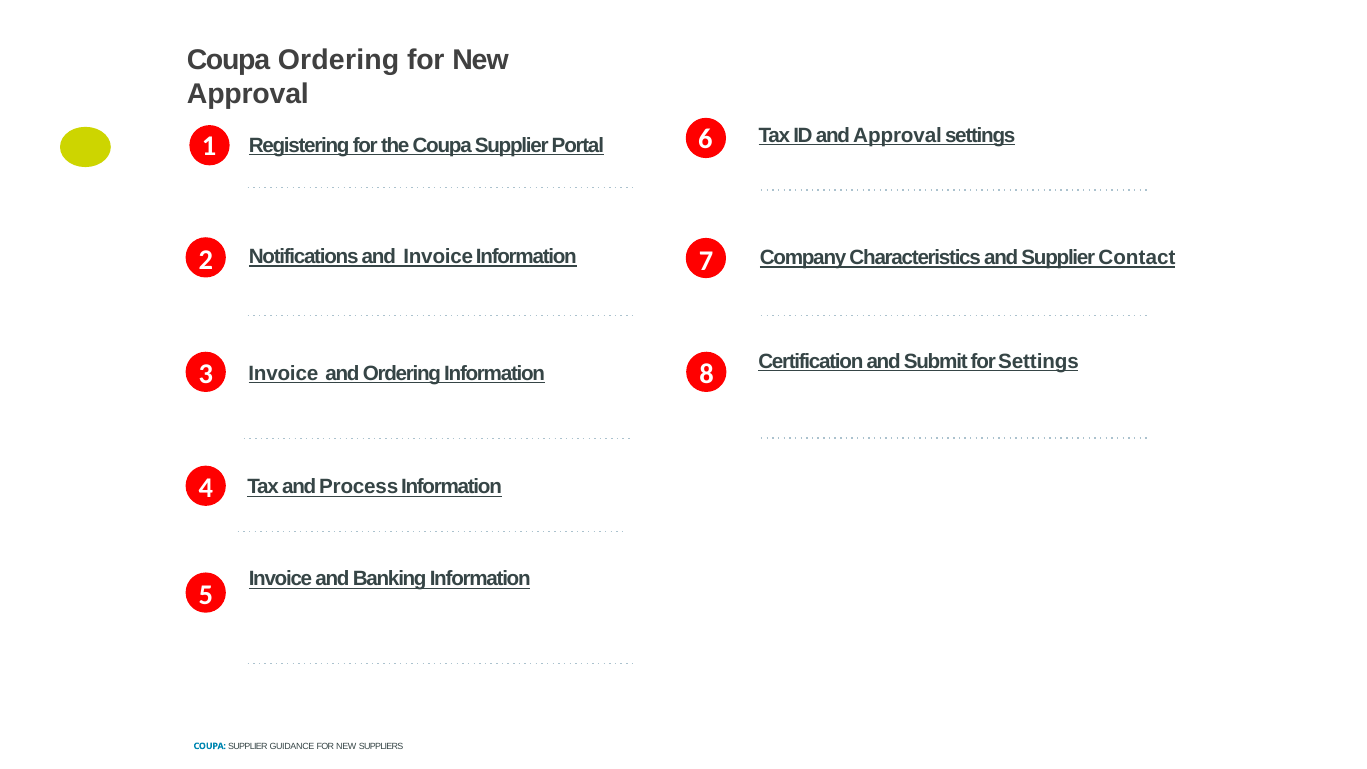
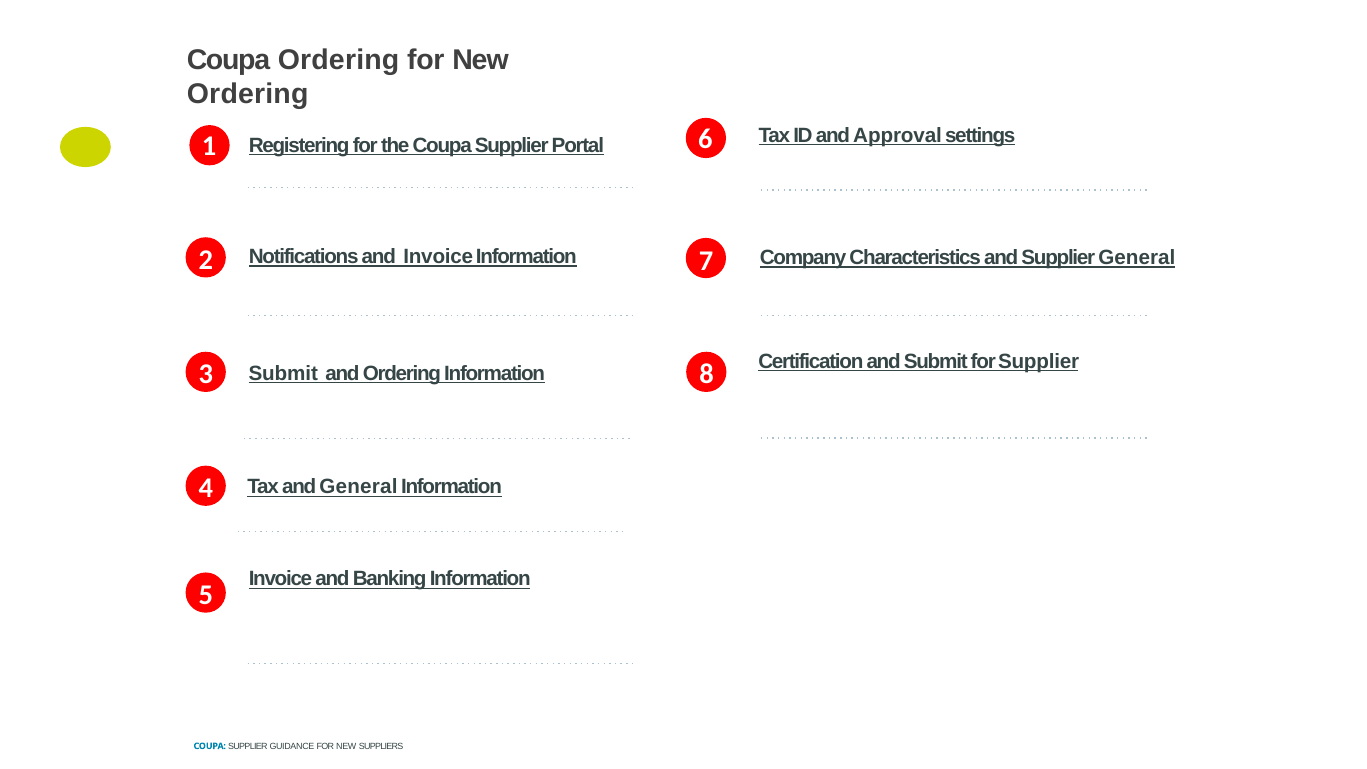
Approval at (248, 94): Approval -> Ordering
Supplier Contact: Contact -> General
for Settings: Settings -> Supplier
Invoice at (283, 373): Invoice -> Submit
and Process: Process -> General
